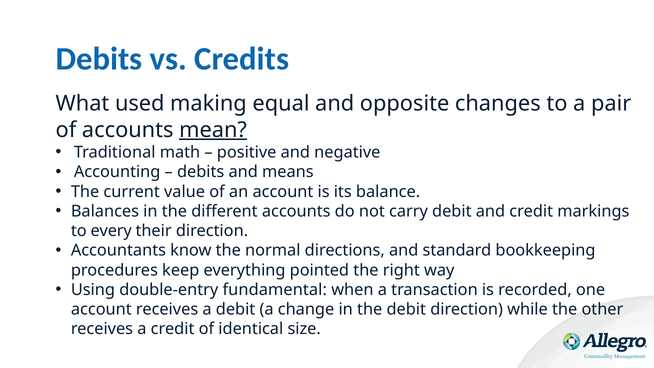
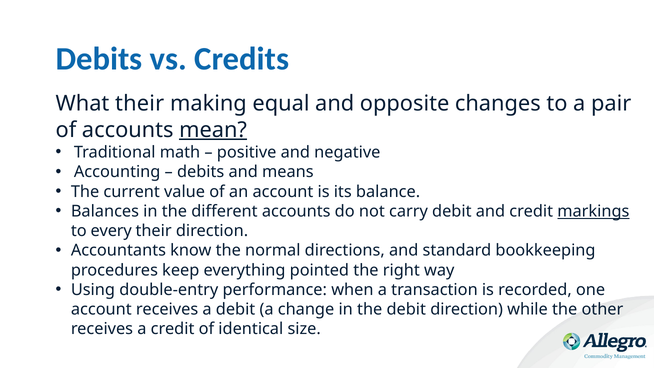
What used: used -> their
markings underline: none -> present
fundamental: fundamental -> performance
